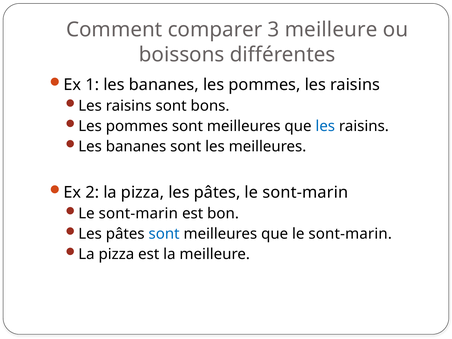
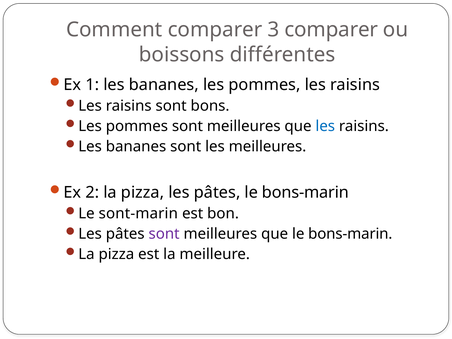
3 meilleure: meilleure -> comparer
pâtes le sont-marin: sont-marin -> bons-marin
sont at (164, 234) colour: blue -> purple
que le sont-marin: sont-marin -> bons-marin
